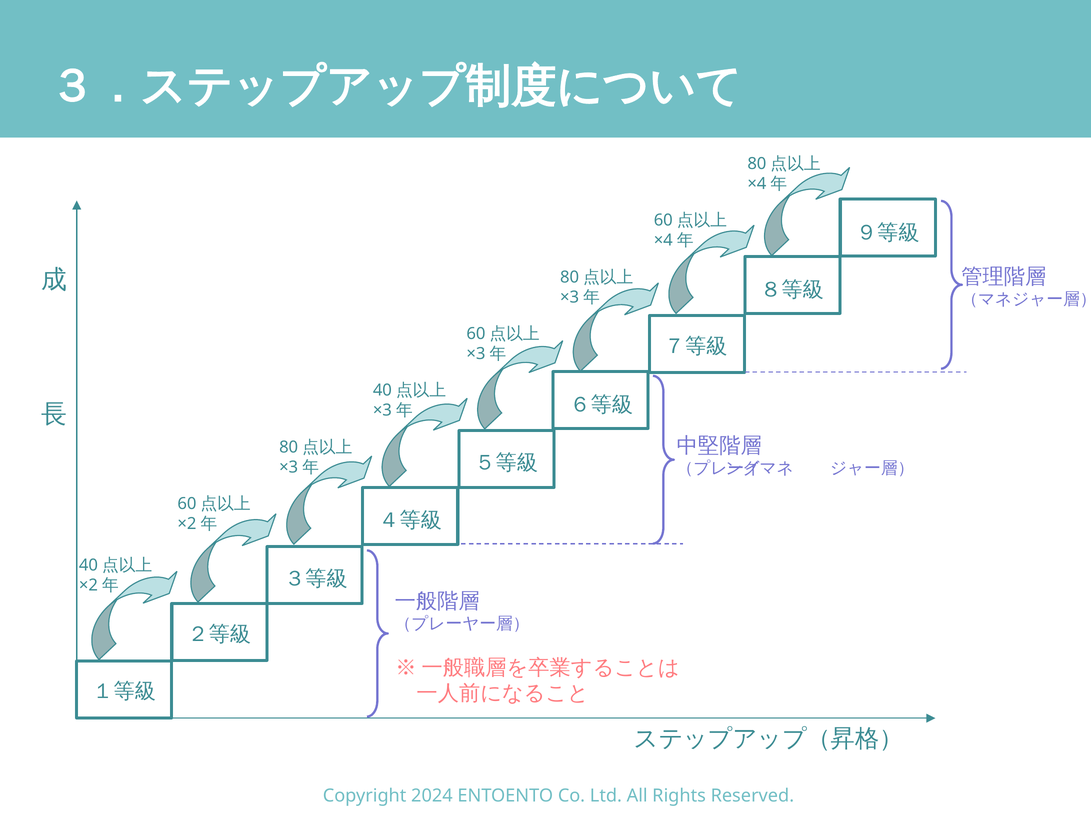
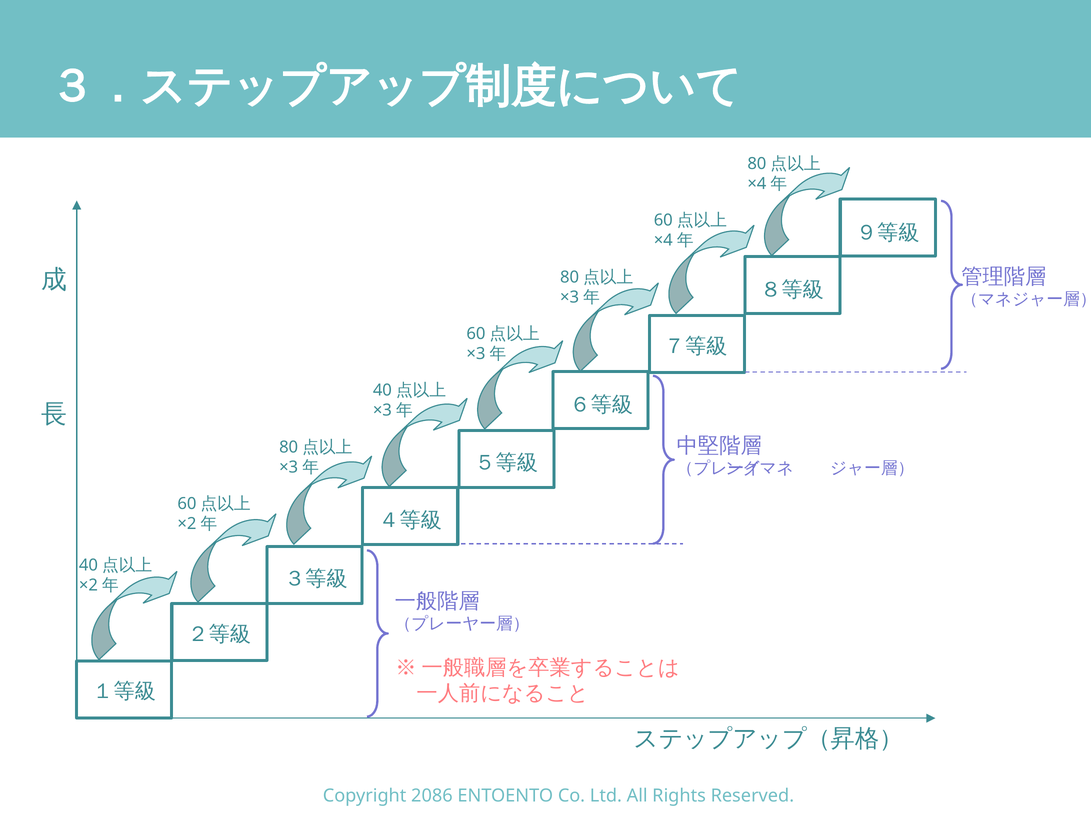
2024: 2024 -> 2086
